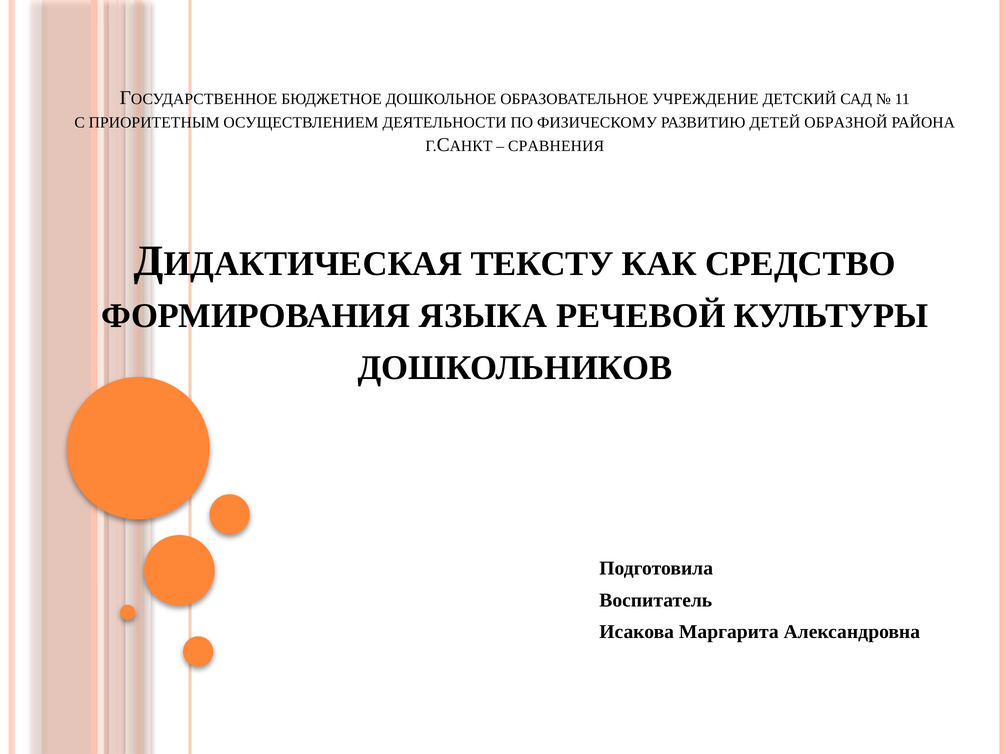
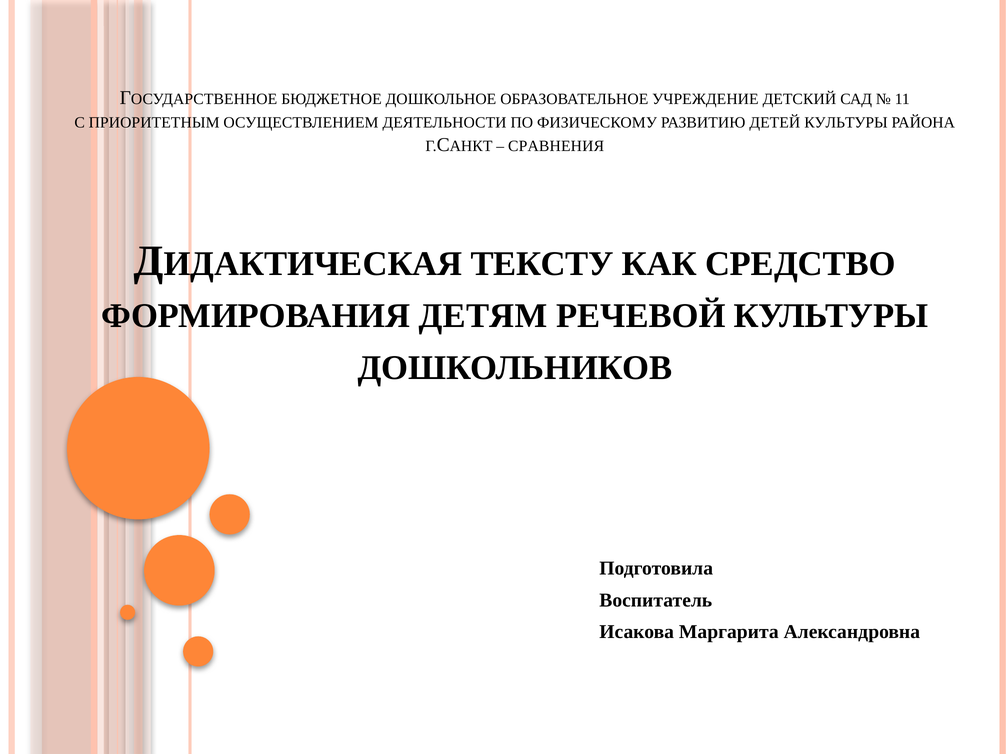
ДЕТЕЙ ОБРАЗНОЙ: ОБРАЗНОЙ -> КУЛЬТУРЫ
ЯЗЫКА: ЯЗЫКА -> ДЕТЯМ
